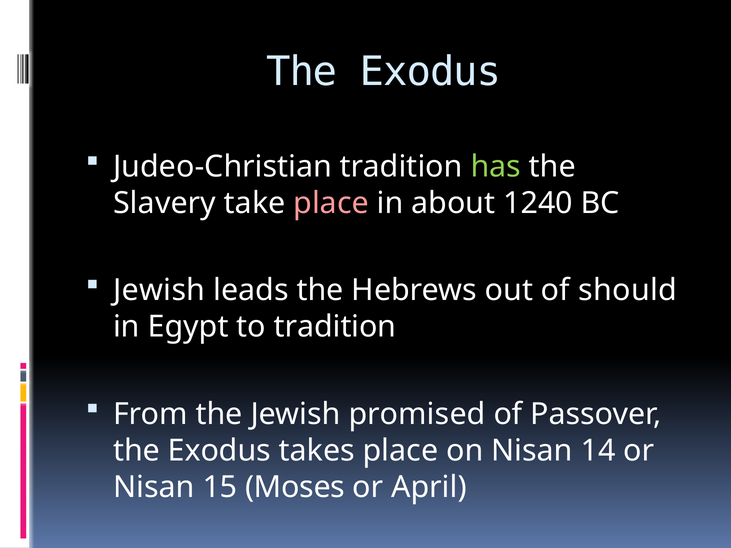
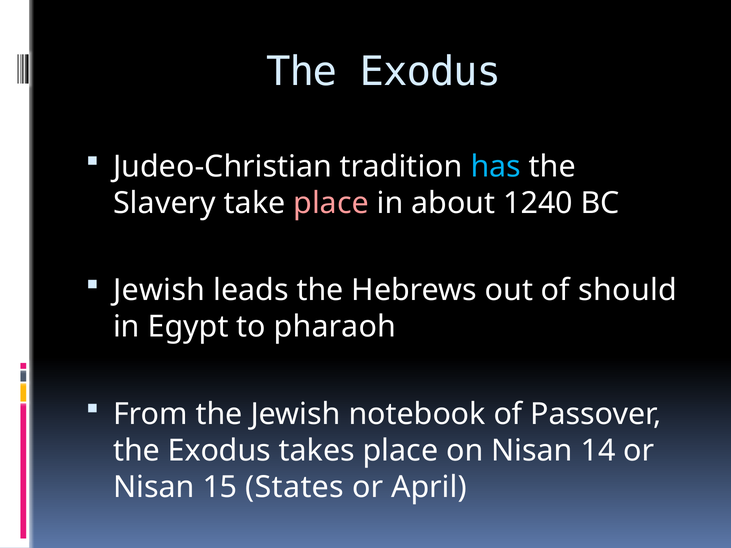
has colour: light green -> light blue
to tradition: tradition -> pharaoh
promised: promised -> notebook
Moses: Moses -> States
